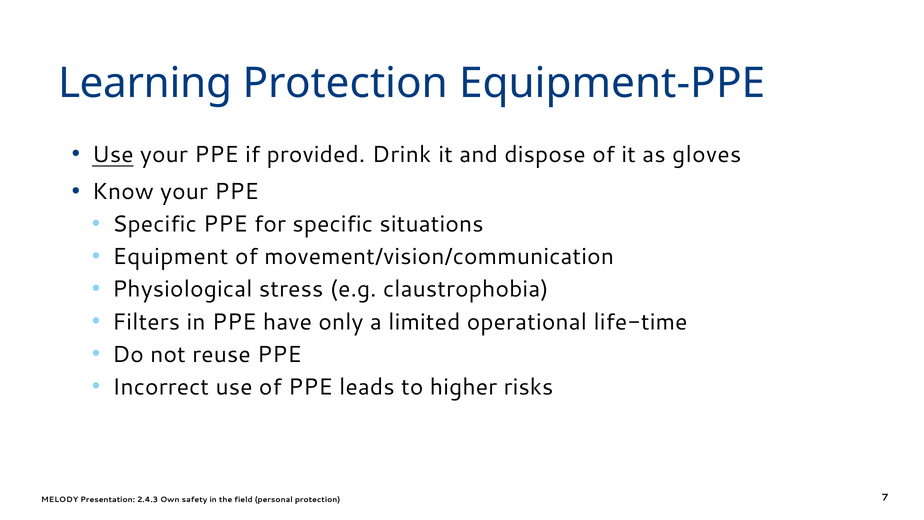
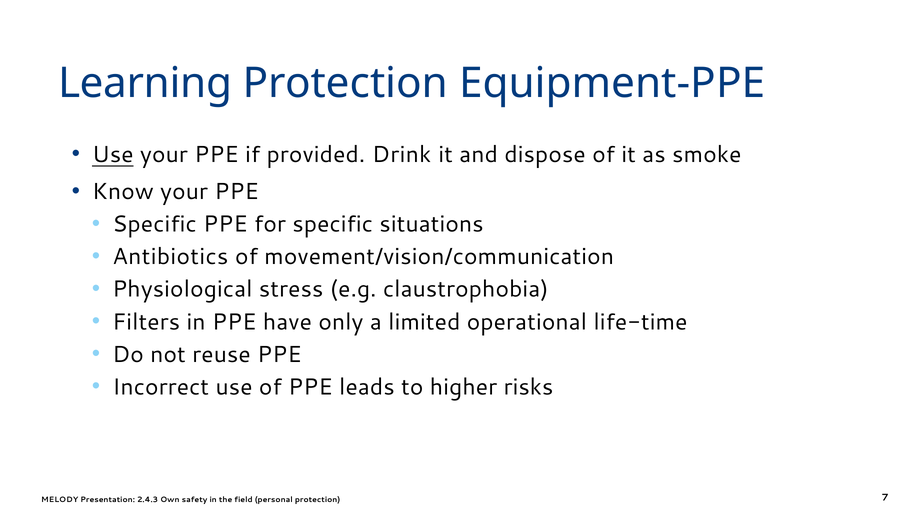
gloves: gloves -> smoke
Equipment: Equipment -> Antibiotics
